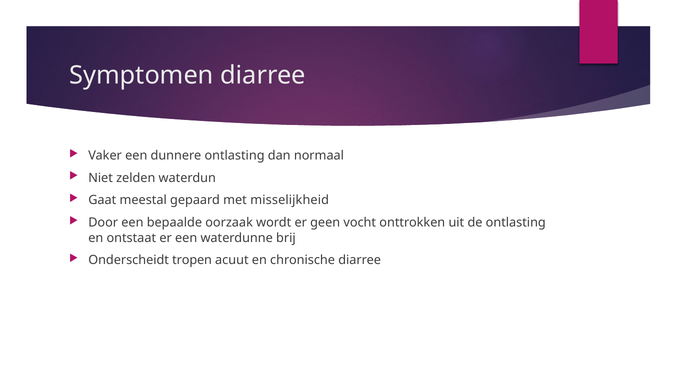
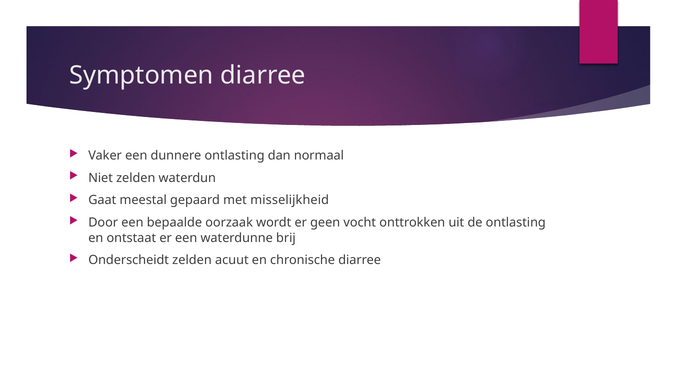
Onderscheidt tropen: tropen -> zelden
